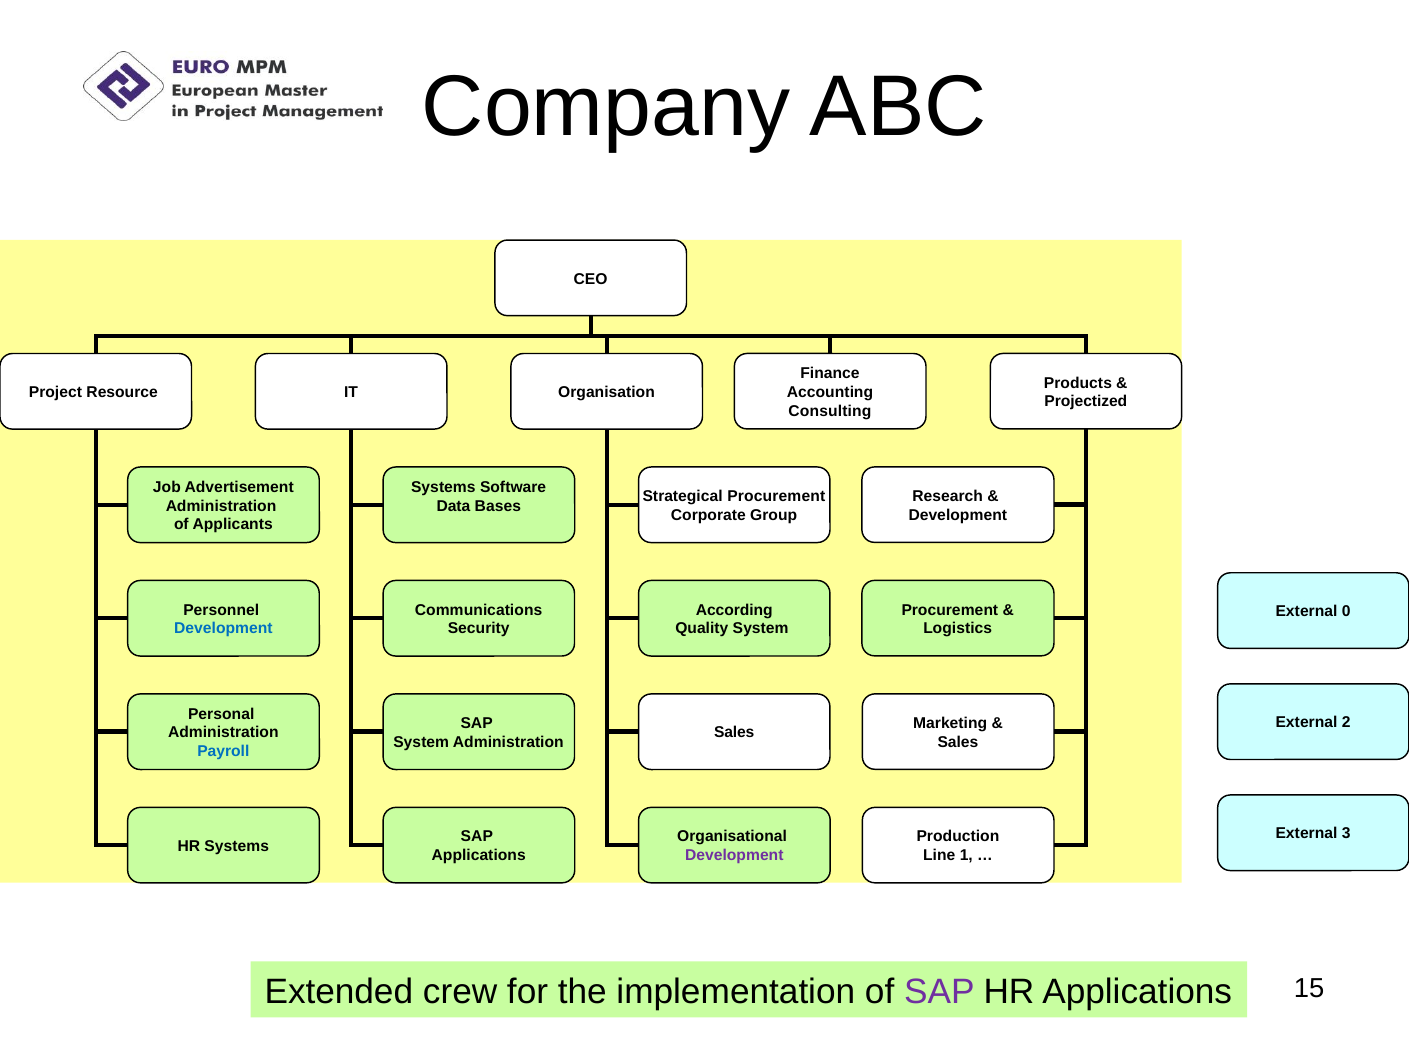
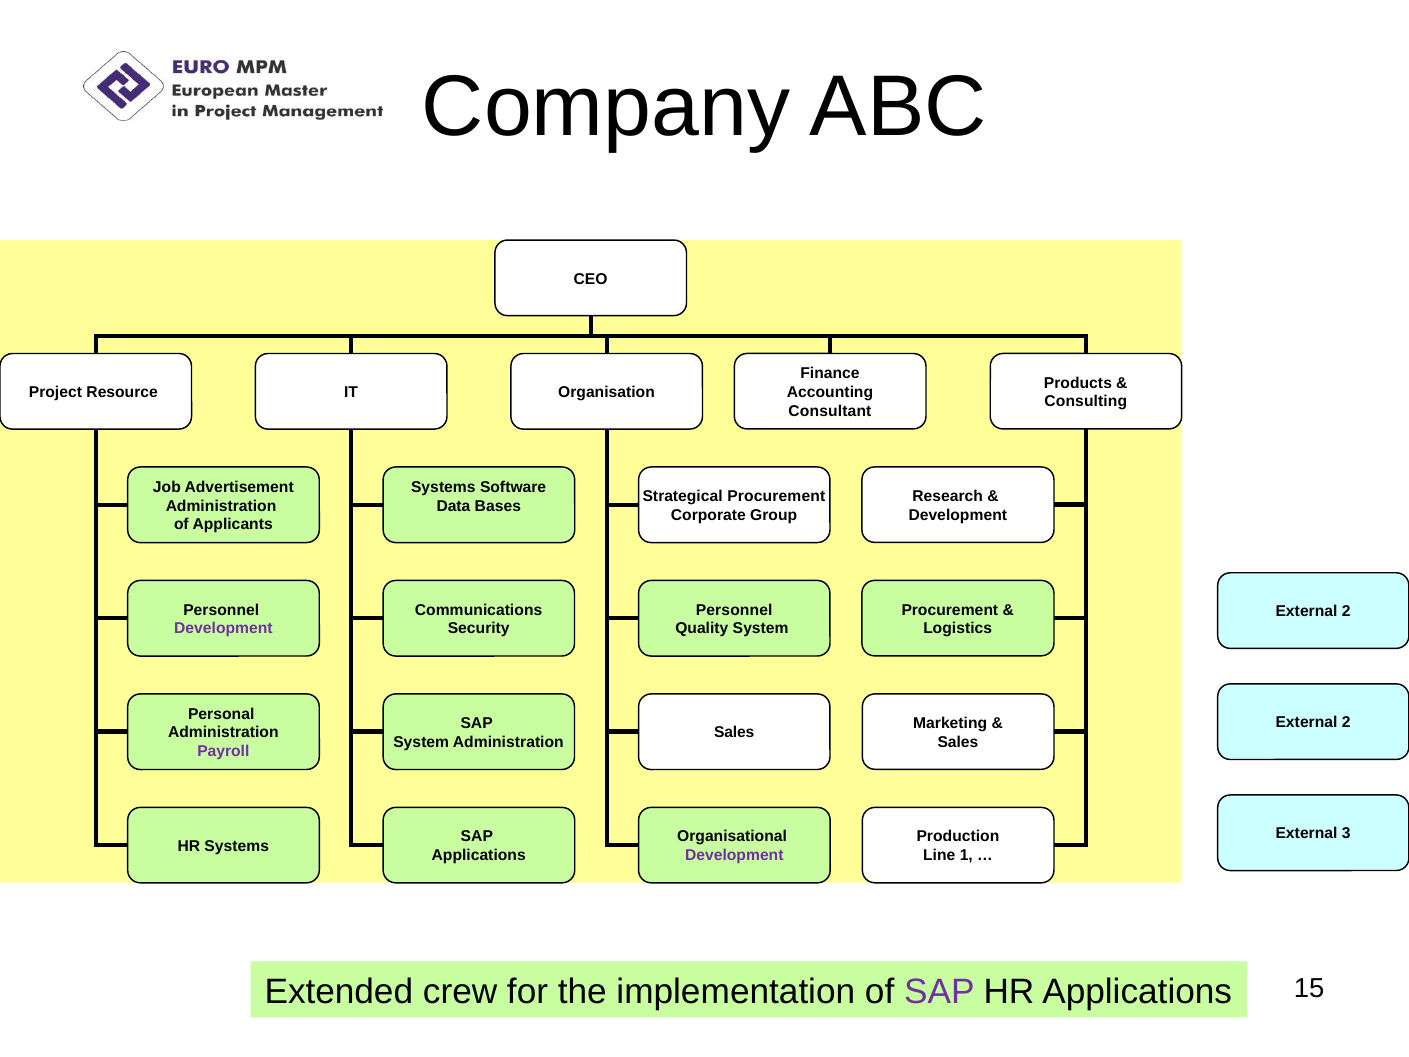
Projectized: Projectized -> Consulting
Consulting: Consulting -> Consultant
According at (734, 610): According -> Personnel
0 at (1346, 612): 0 -> 2
Development at (223, 629) colour: blue -> purple
Payroll colour: blue -> purple
